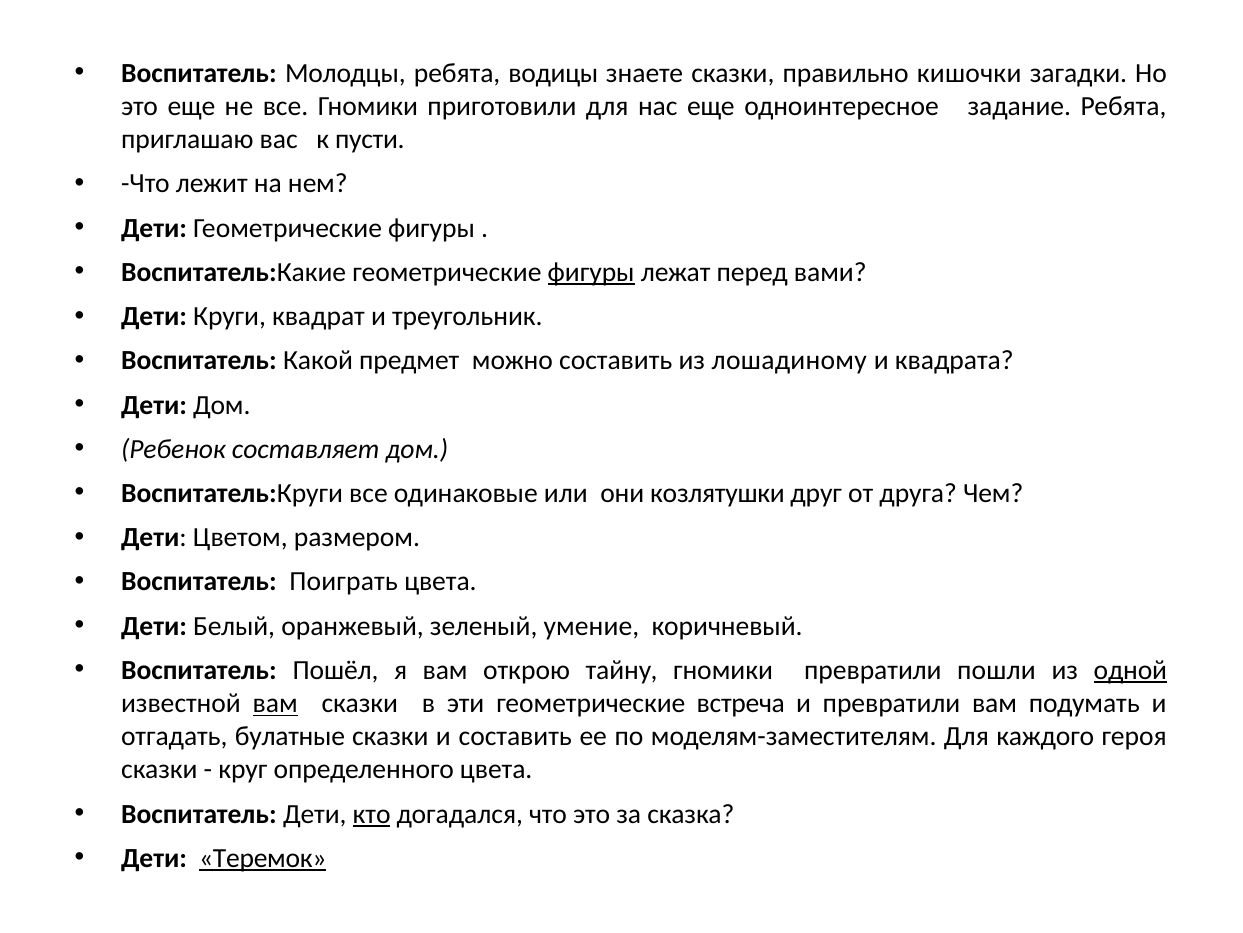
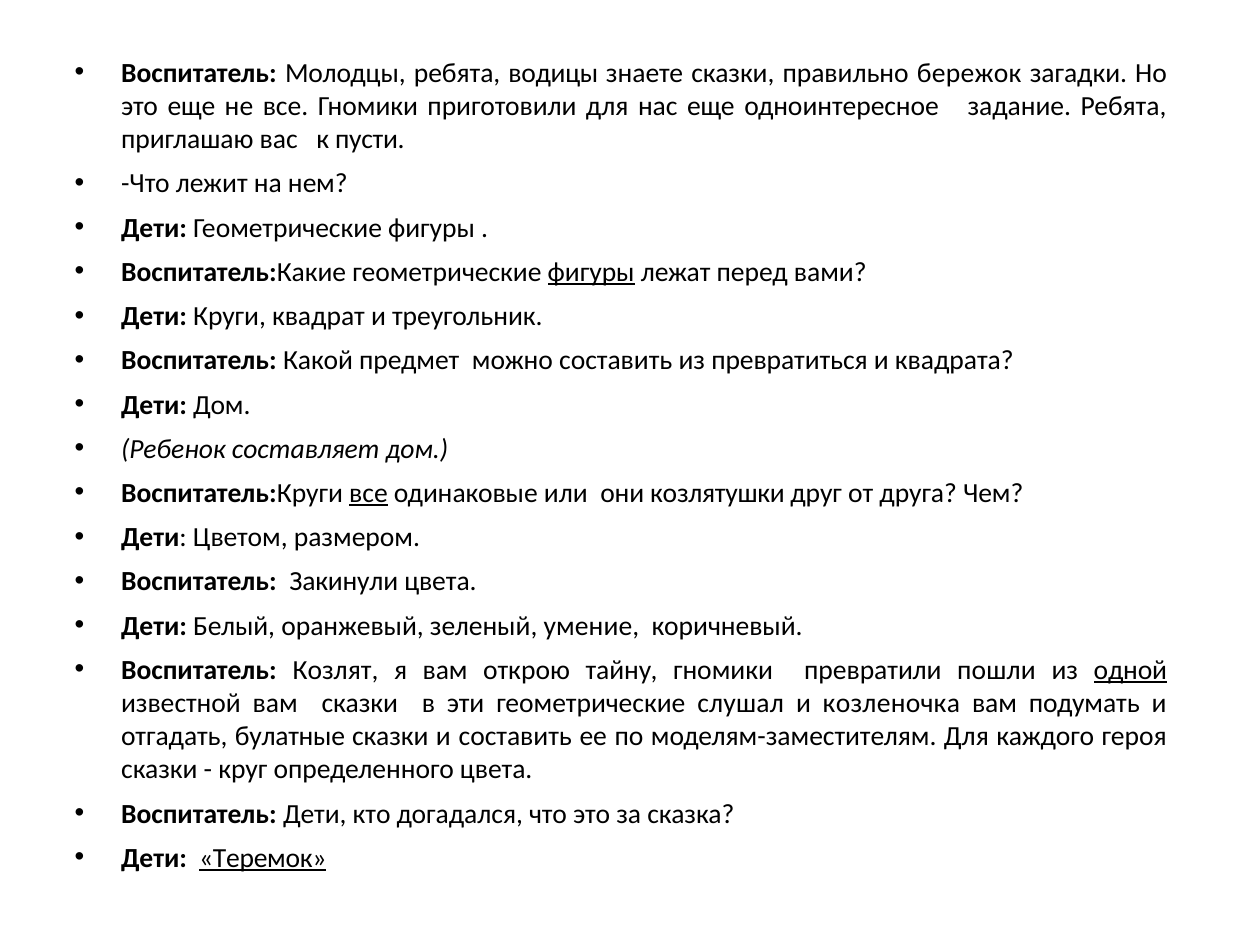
кишочки: кишочки -> бережок
лошадиному: лошадиному -> превратиться
все at (368, 493) underline: none -> present
Поиграть: Поиграть -> Закинули
Пошёл: Пошёл -> Козлят
вам at (275, 703) underline: present -> none
встреча: встреча -> слушал
и превратили: превратили -> козленочка
кто underline: present -> none
